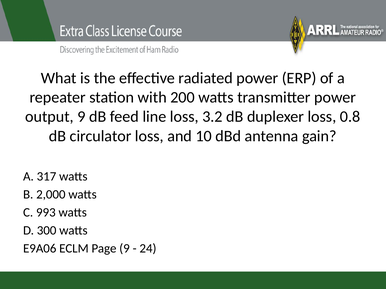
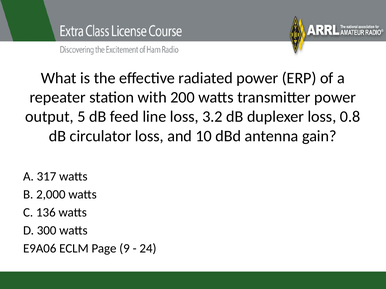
output 9: 9 -> 5
993: 993 -> 136
